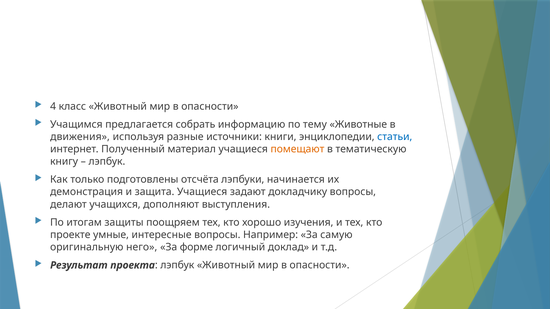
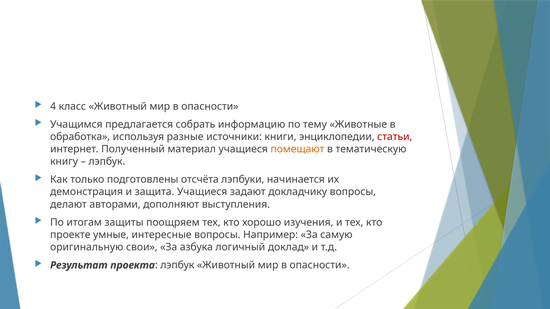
движения: движения -> обработка
статьи colour: blue -> red
учащихся: учащихся -> авторами
него: него -> свои
форме: форме -> азбука
